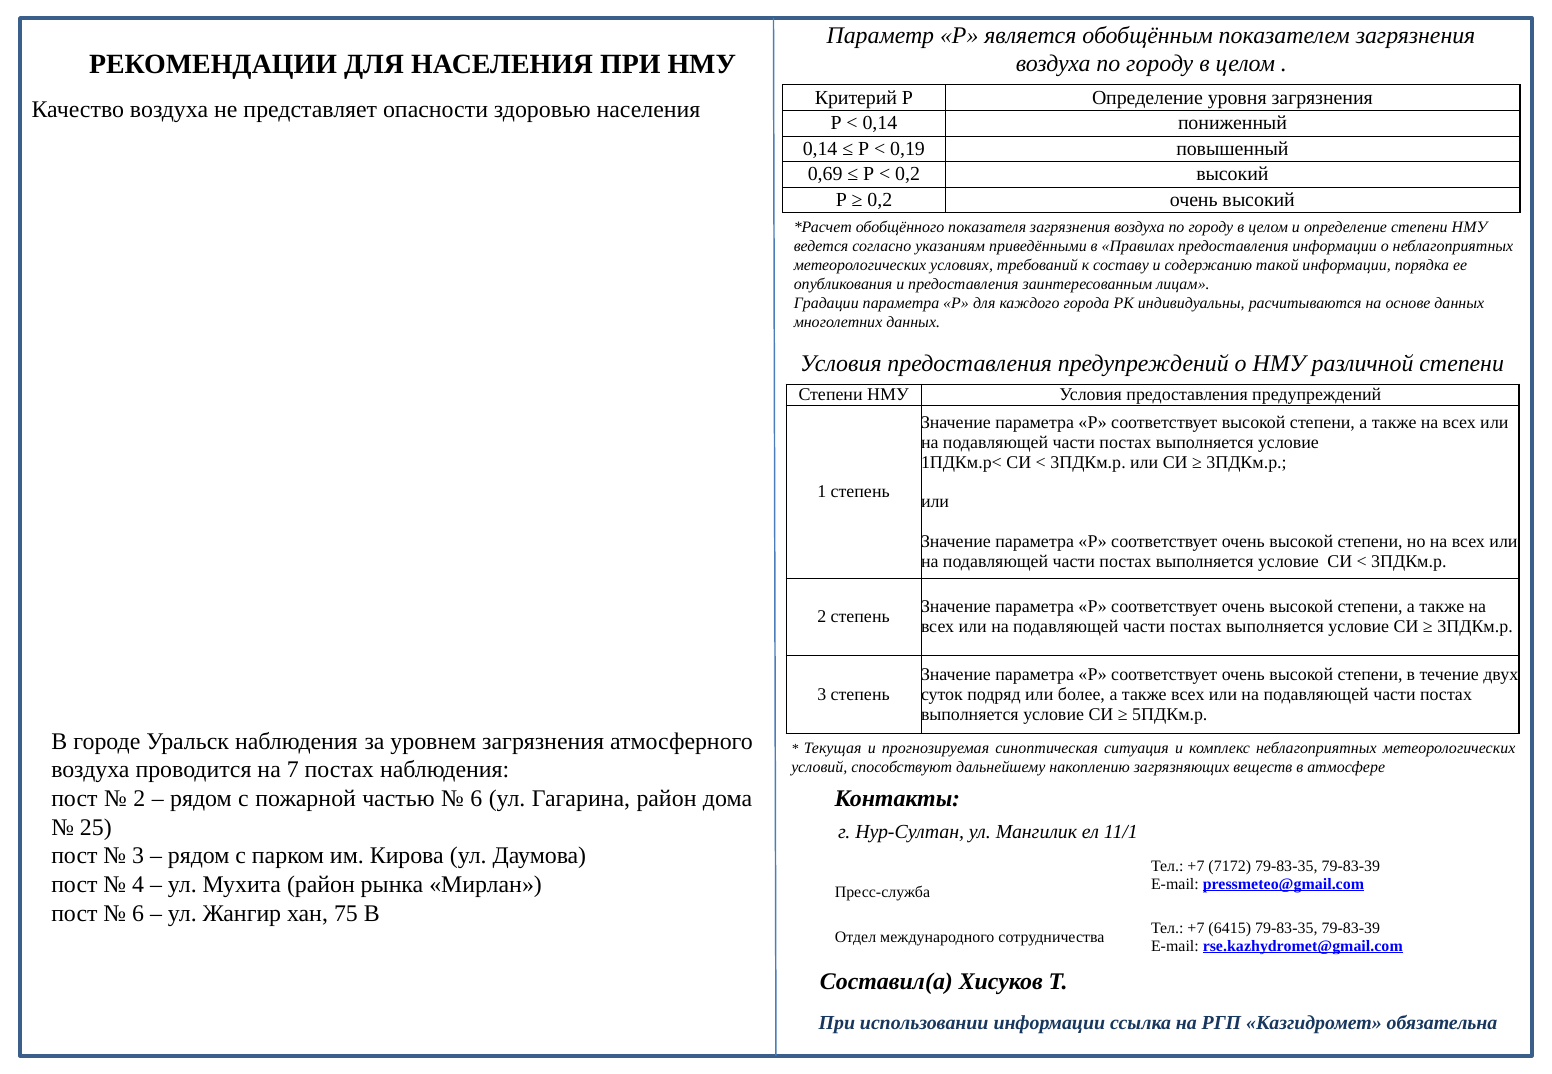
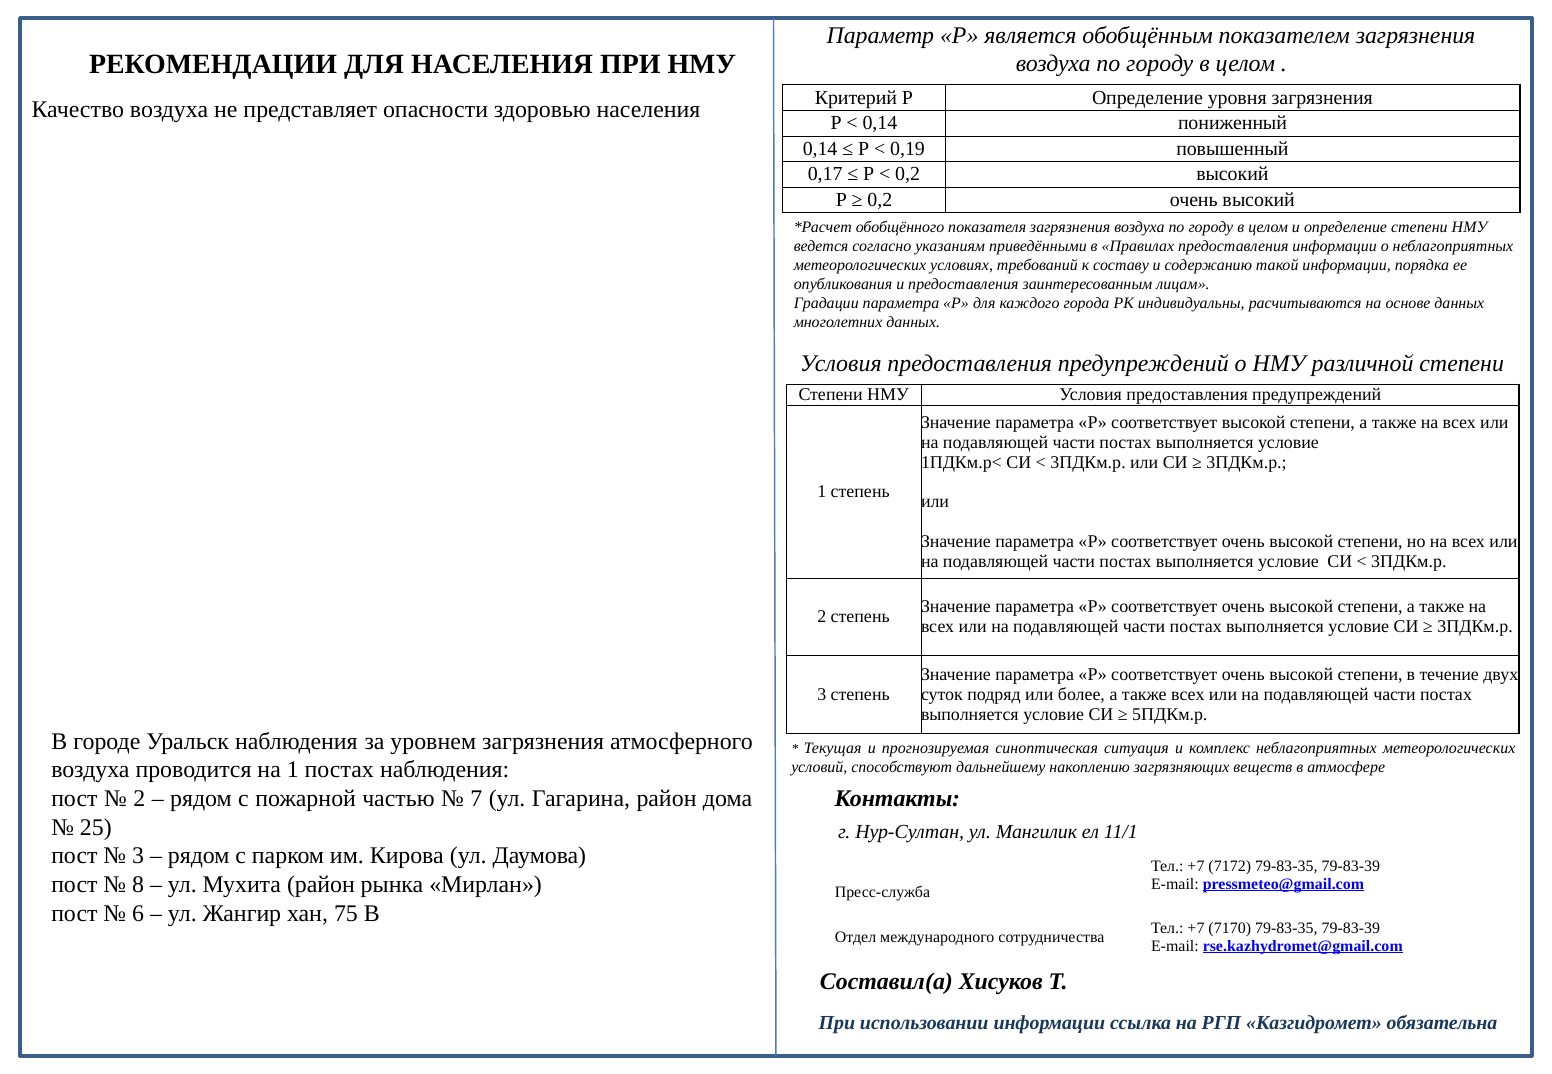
0,69: 0,69 -> 0,17
на 7: 7 -> 1
6 at (476, 799): 6 -> 7
4: 4 -> 8
6415: 6415 -> 7170
